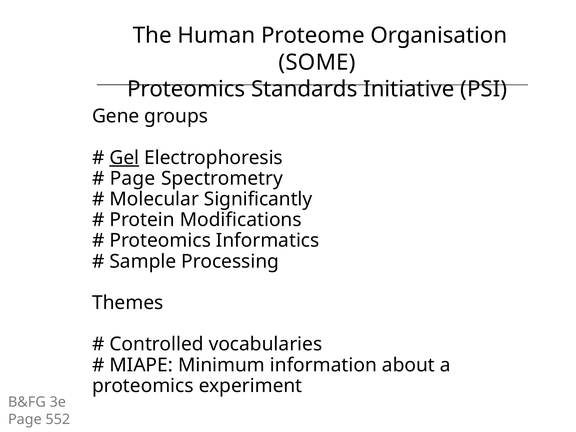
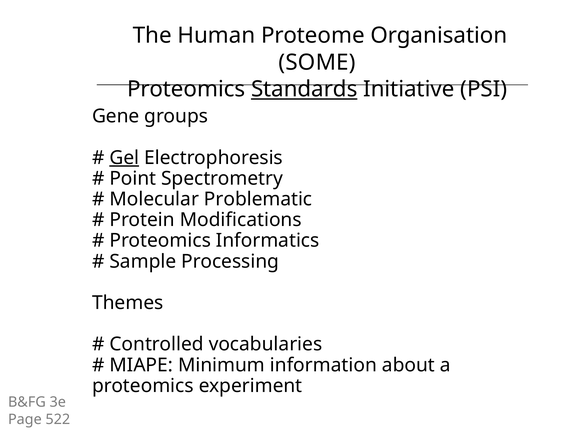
Standards underline: none -> present
Page at (133, 178): Page -> Point
Significantly: Significantly -> Problematic
552: 552 -> 522
